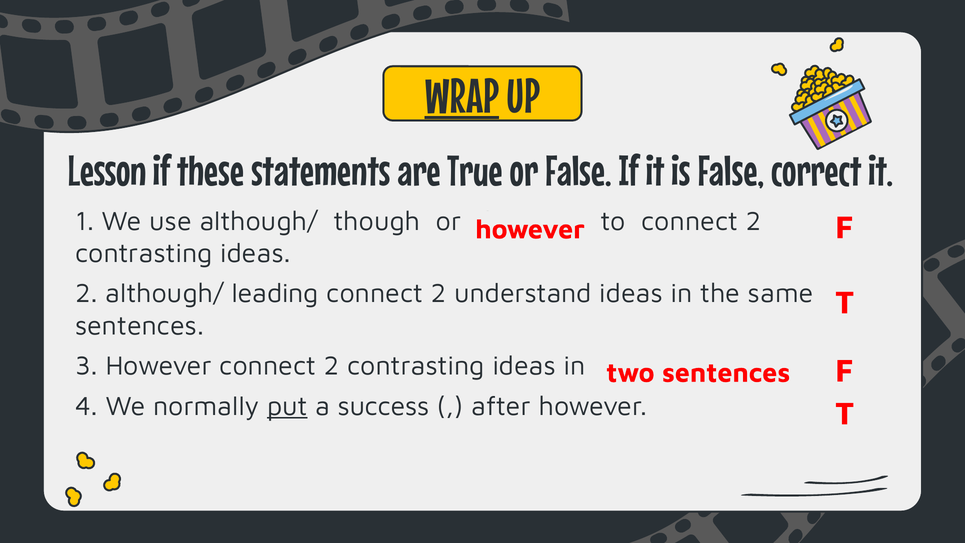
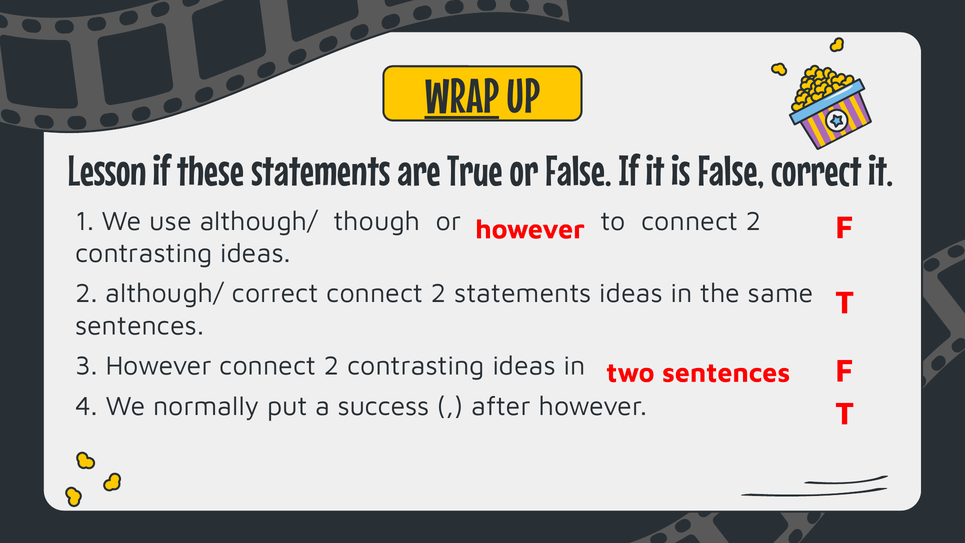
although/ leading: leading -> correct
2 understand: understand -> statements
put underline: present -> none
